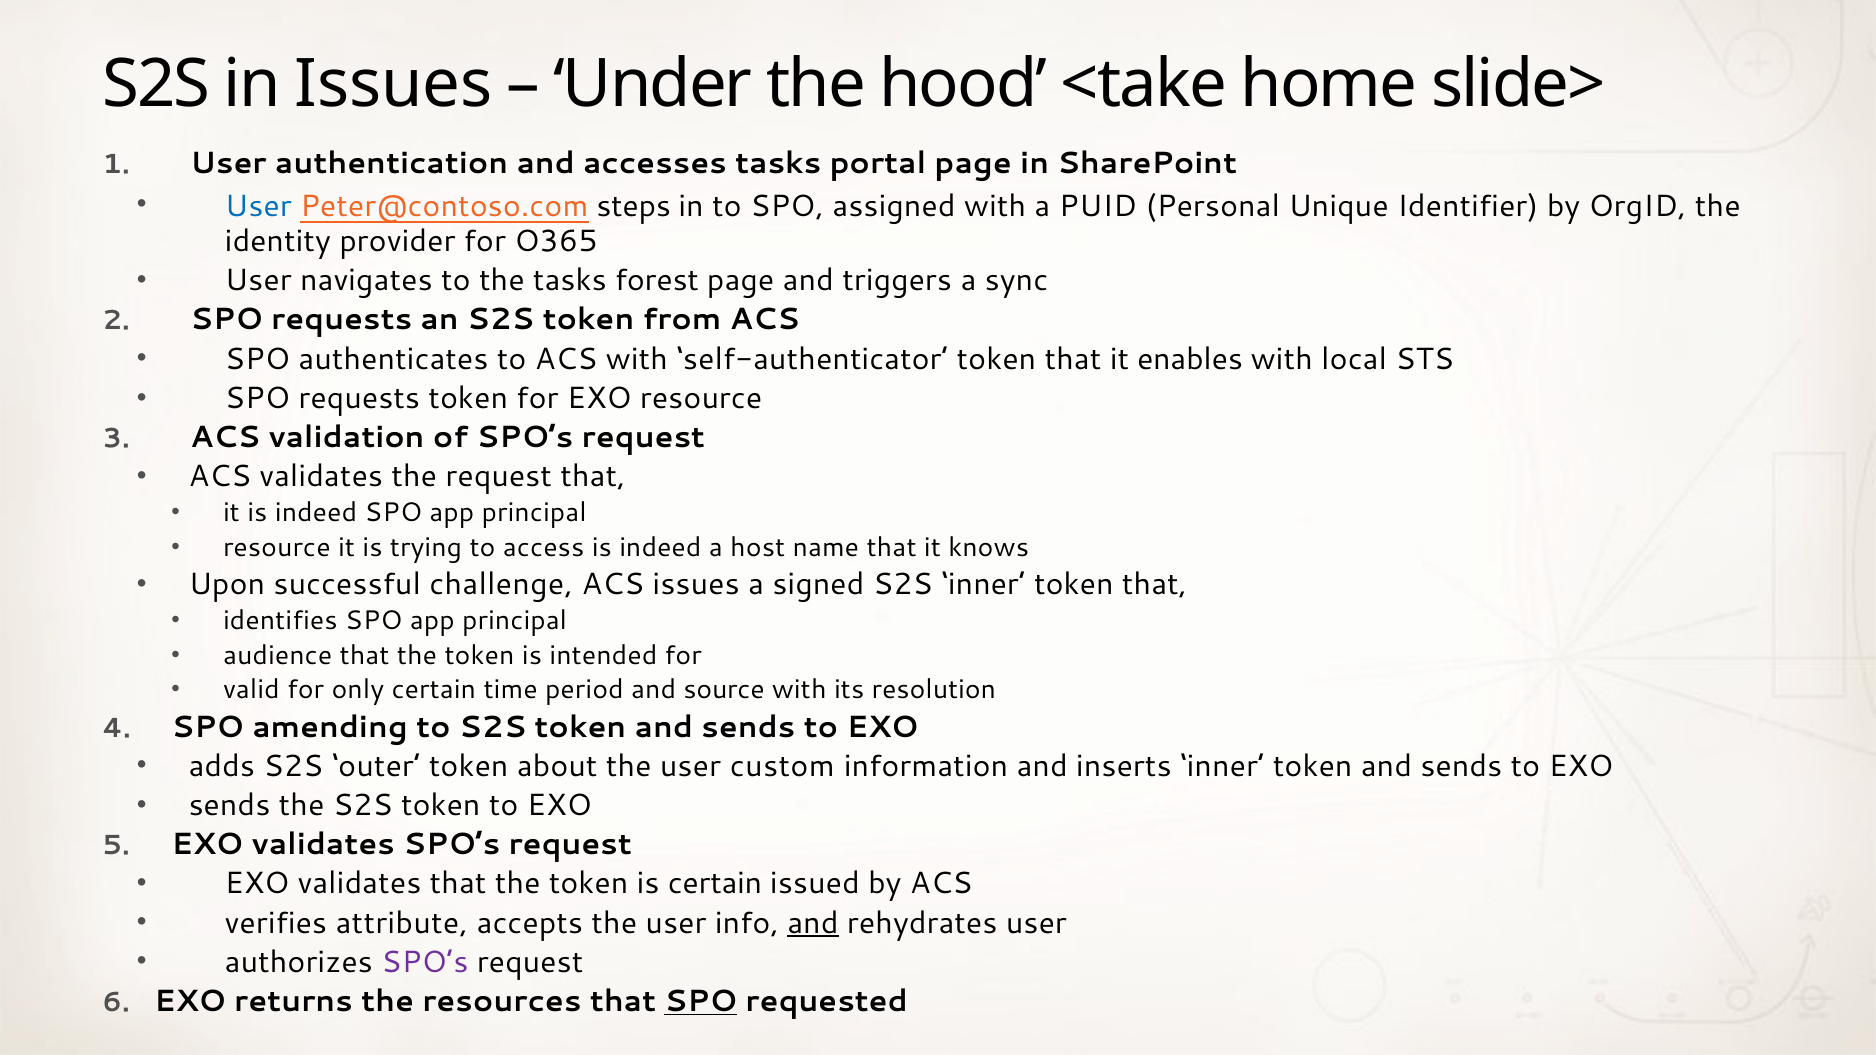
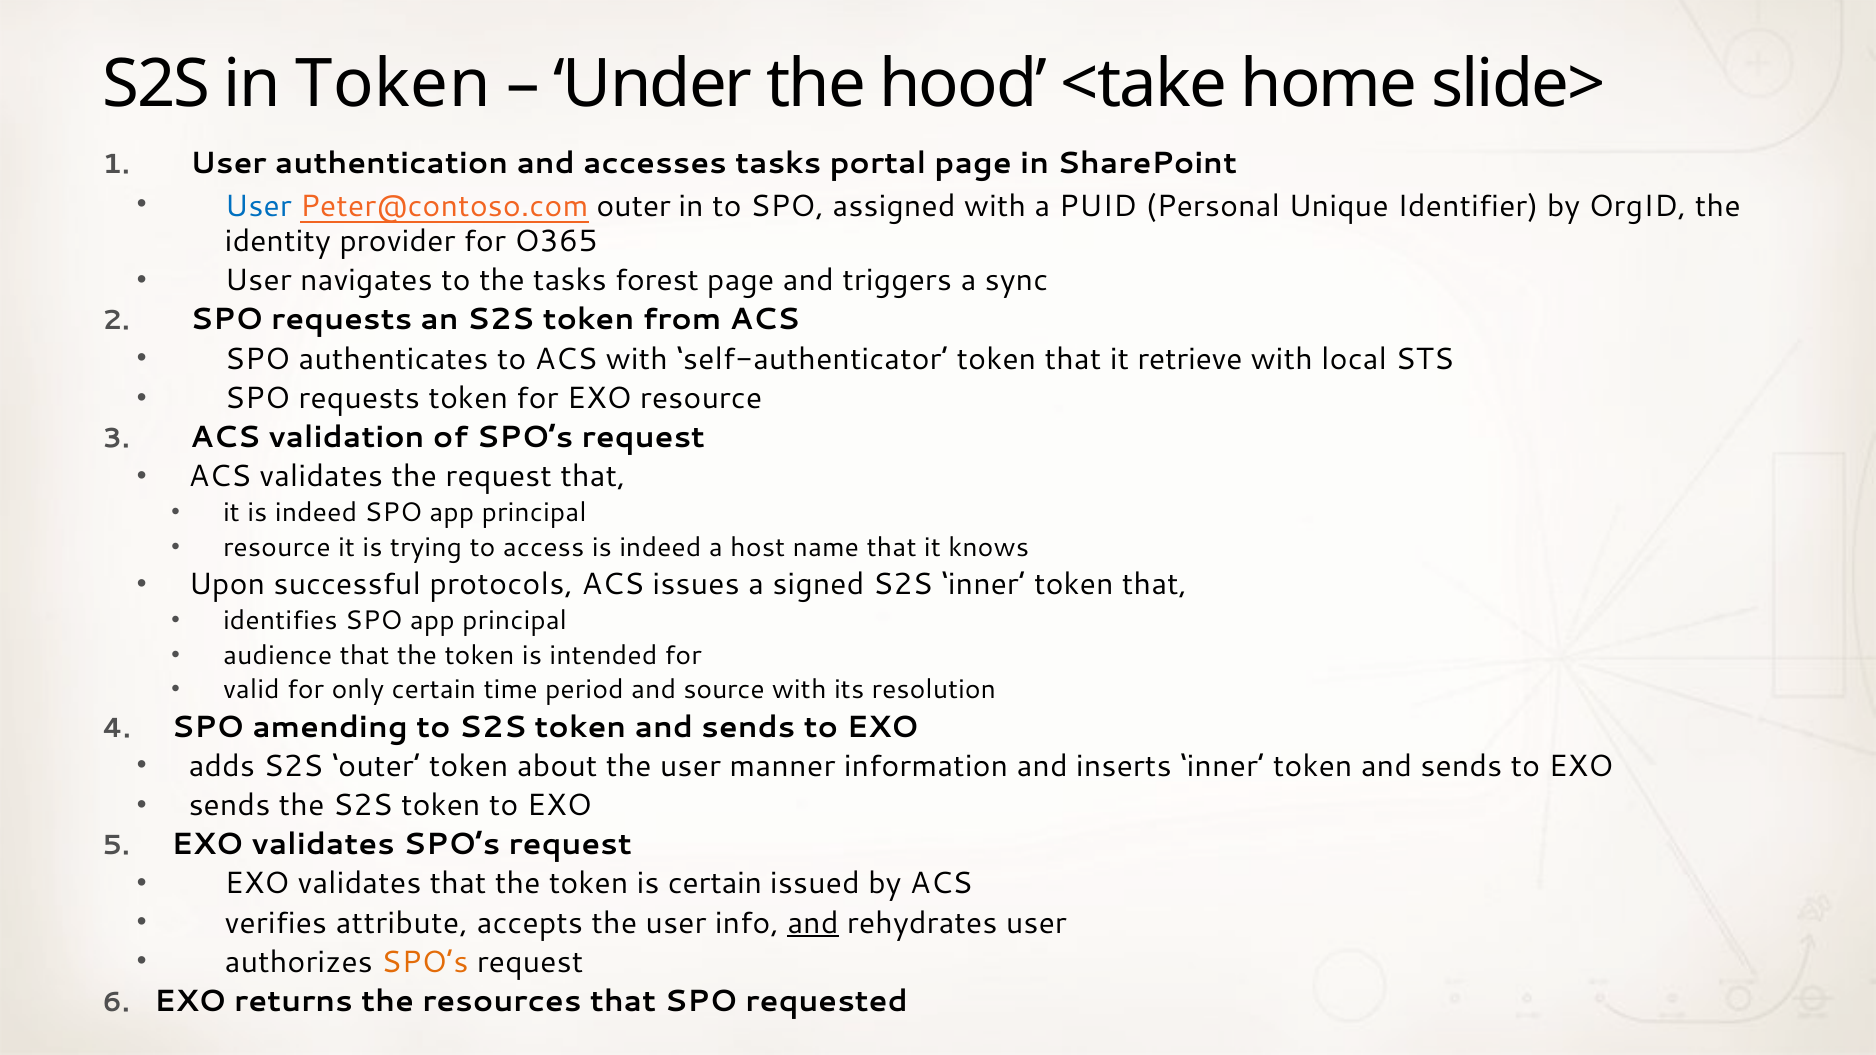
in Issues: Issues -> Token
Peter@contoso.com steps: steps -> outer
enables: enables -> retrieve
challenge: challenge -> protocols
custom: custom -> manner
SPO’s at (425, 962) colour: purple -> orange
SPO at (701, 1001) underline: present -> none
